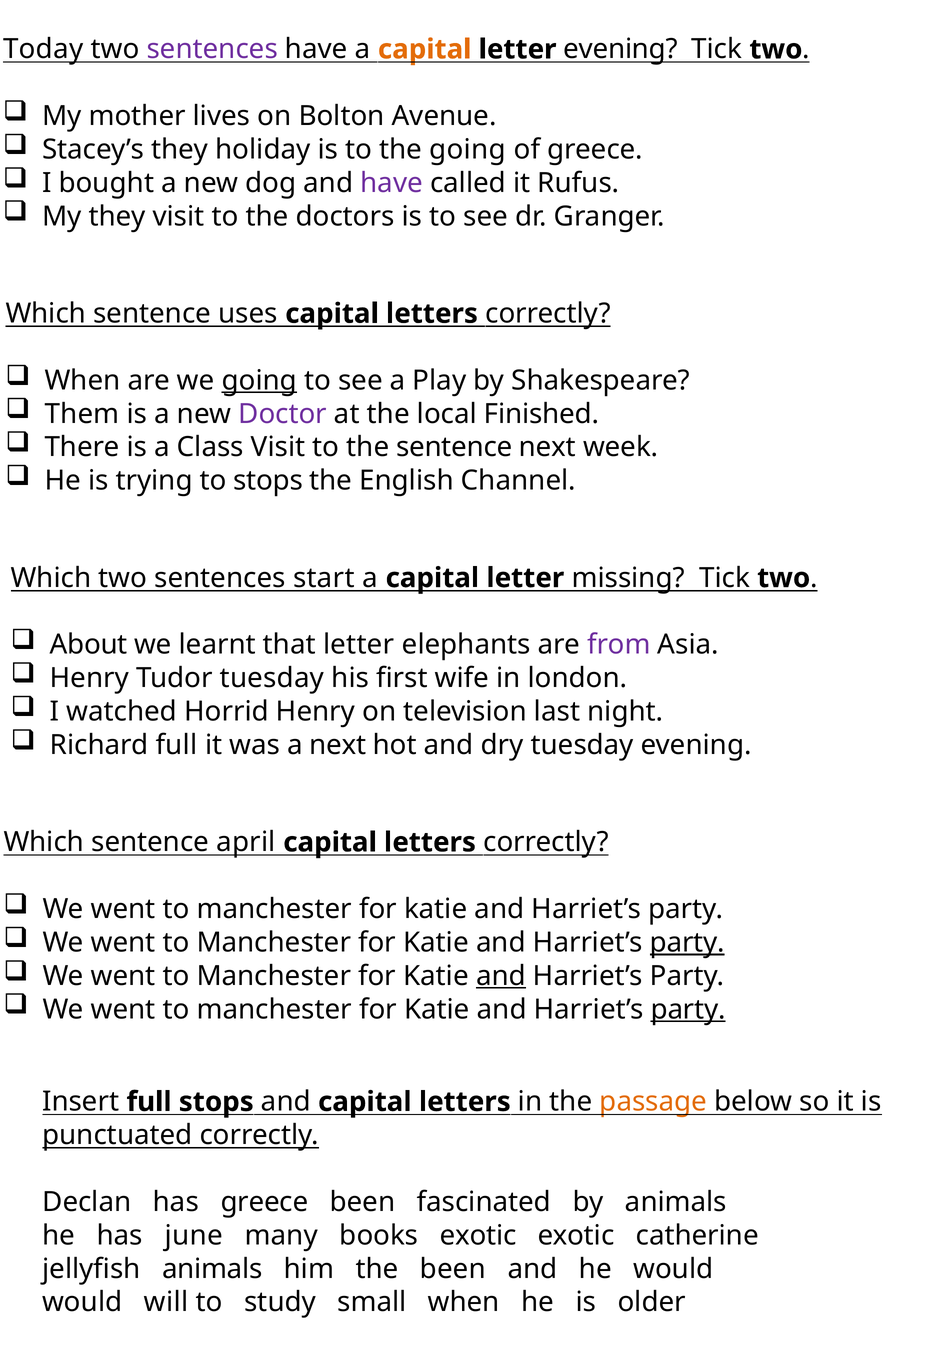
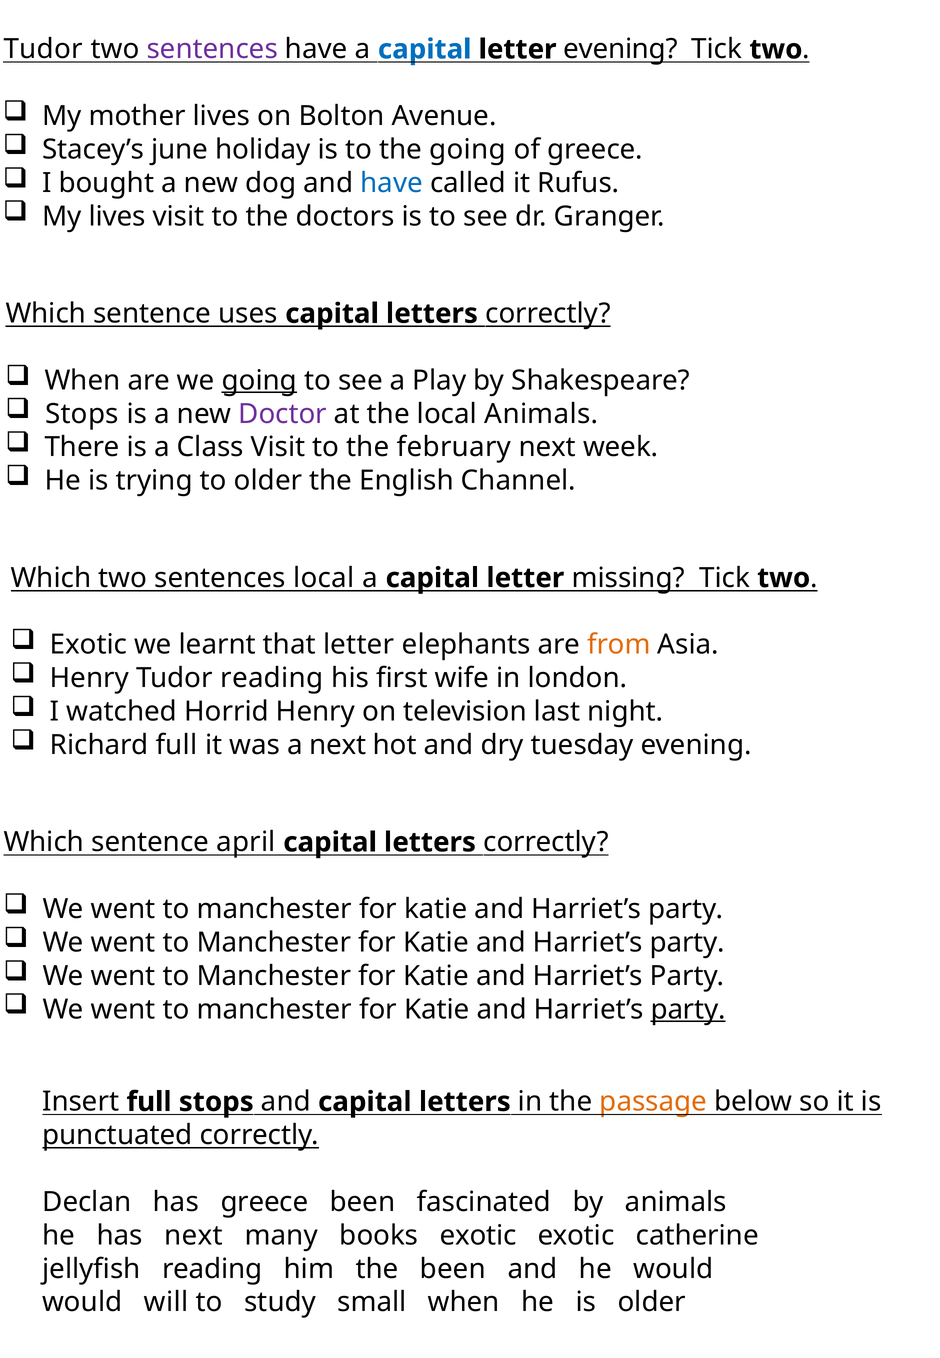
Today at (43, 49): Today -> Tudor
capital at (425, 49) colour: orange -> blue
Stacey’s they: they -> june
have at (392, 183) colour: purple -> blue
My they: they -> lives
Them at (82, 414): Them -> Stops
local Finished: Finished -> Animals
the sentence: sentence -> february
to stops: stops -> older
sentences start: start -> local
About at (89, 645): About -> Exotic
from colour: purple -> orange
Tudor tuesday: tuesday -> reading
party at (687, 942) underline: present -> none
and at (501, 976) underline: present -> none
has june: june -> next
jellyfish animals: animals -> reading
